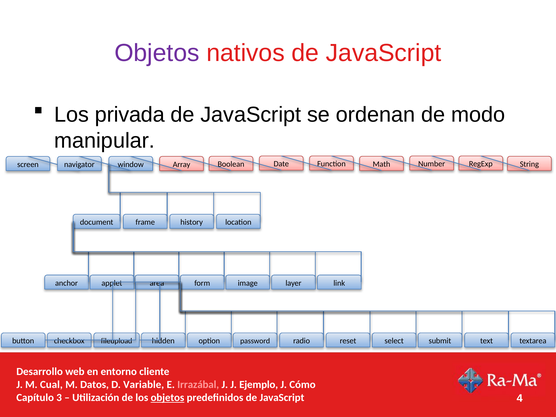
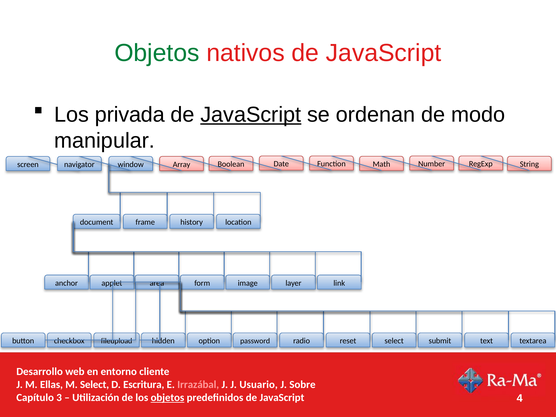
Objetos at (157, 53) colour: purple -> green
JavaScript at (251, 115) underline: none -> present
Cual: Cual -> Ellas
M Datos: Datos -> Select
Variable: Variable -> Escritura
Ejemplo: Ejemplo -> Usuario
Cómo: Cómo -> Sobre
